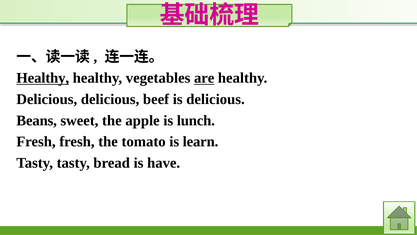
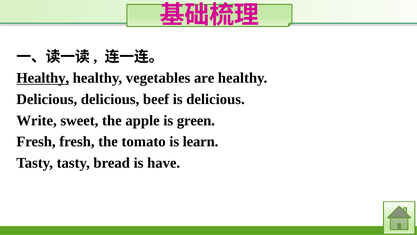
are underline: present -> none
Beans: Beans -> Write
lunch: lunch -> green
